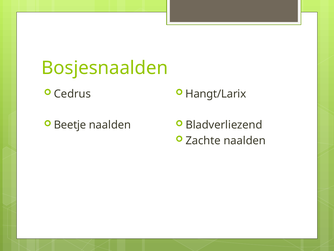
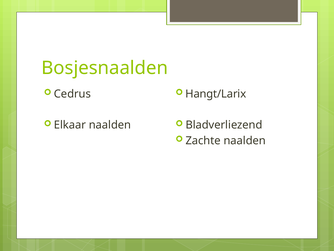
Beetje: Beetje -> Elkaar
